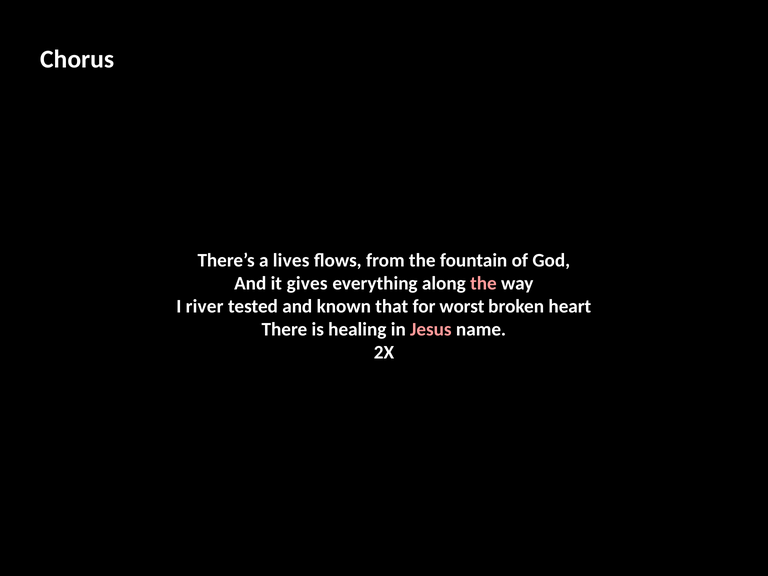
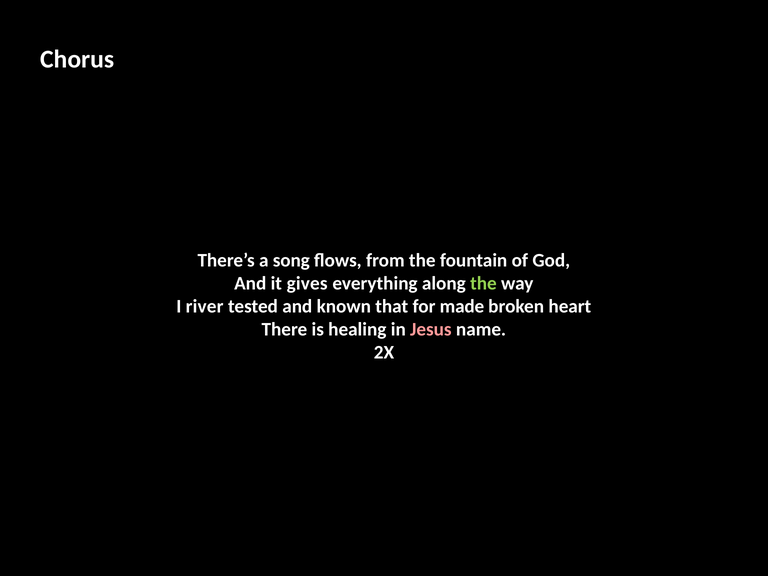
lives: lives -> song
the at (483, 283) colour: pink -> light green
worst: worst -> made
